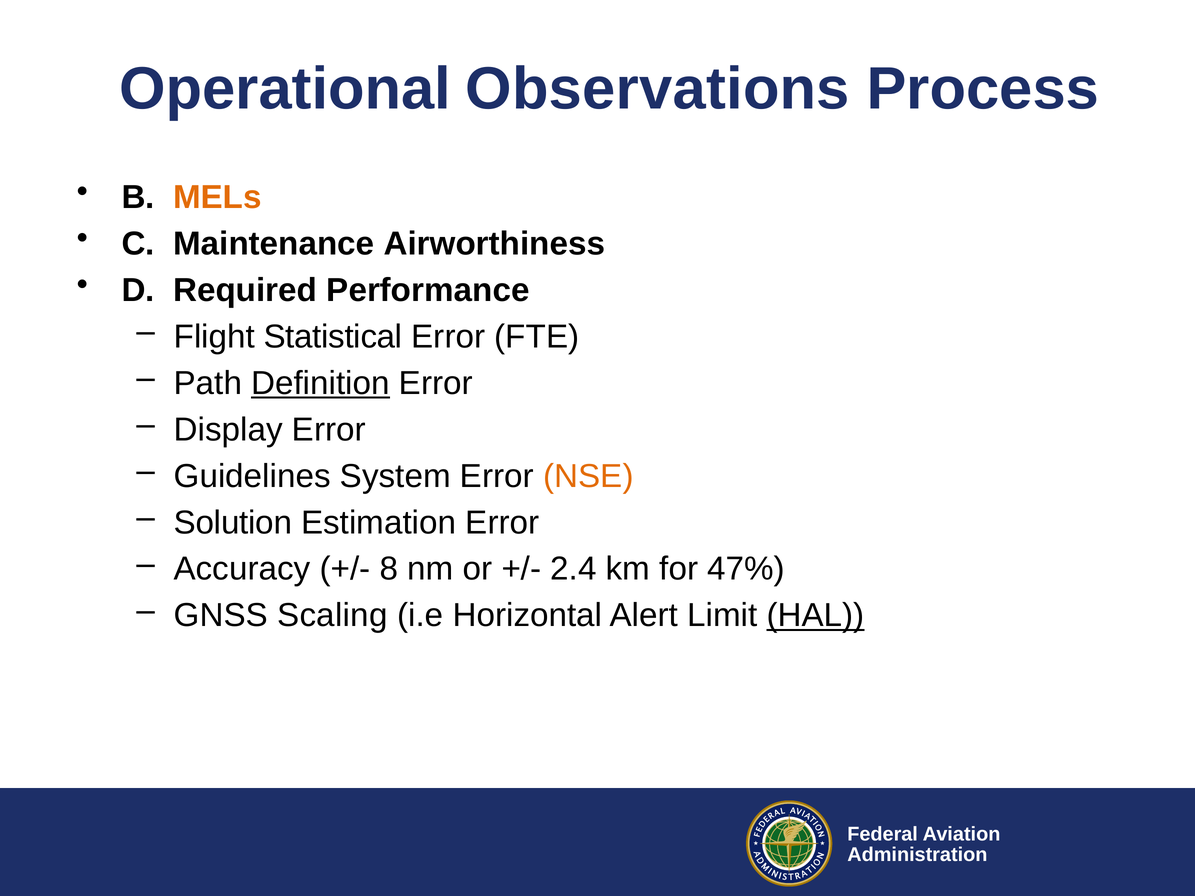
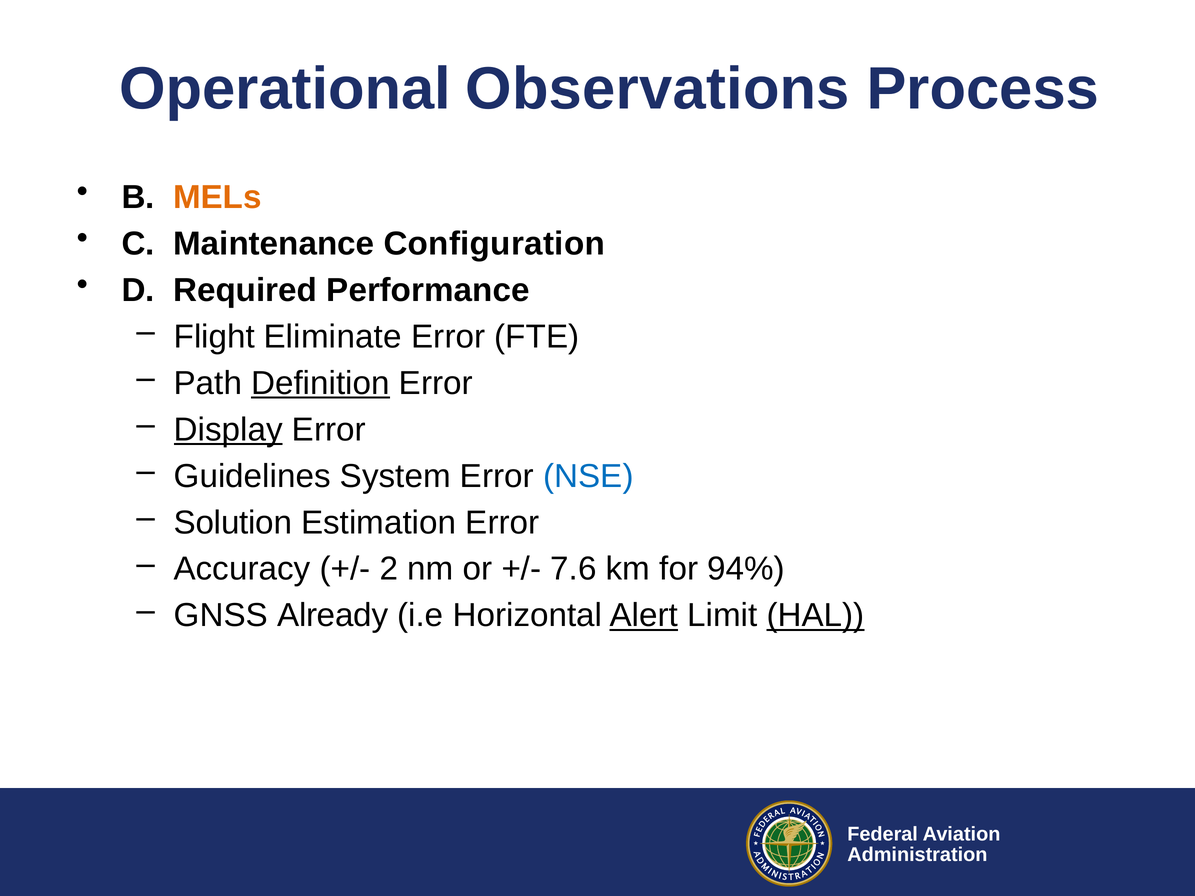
Airworthiness: Airworthiness -> Configuration
Statistical: Statistical -> Eliminate
Display underline: none -> present
NSE colour: orange -> blue
8: 8 -> 2
2.4: 2.4 -> 7.6
47%: 47% -> 94%
Scaling: Scaling -> Already
Alert underline: none -> present
